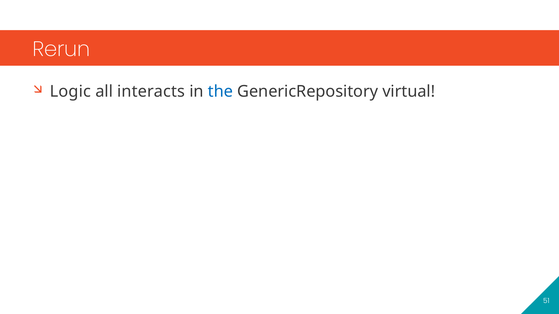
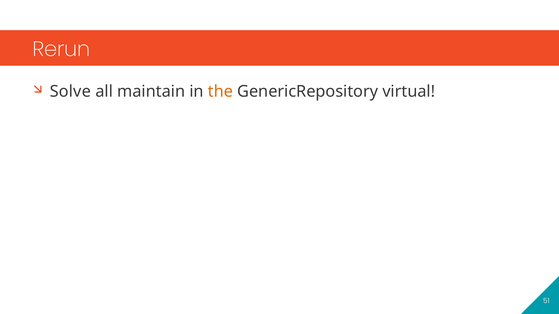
Logic: Logic -> Solve
interacts: interacts -> maintain
the colour: blue -> orange
